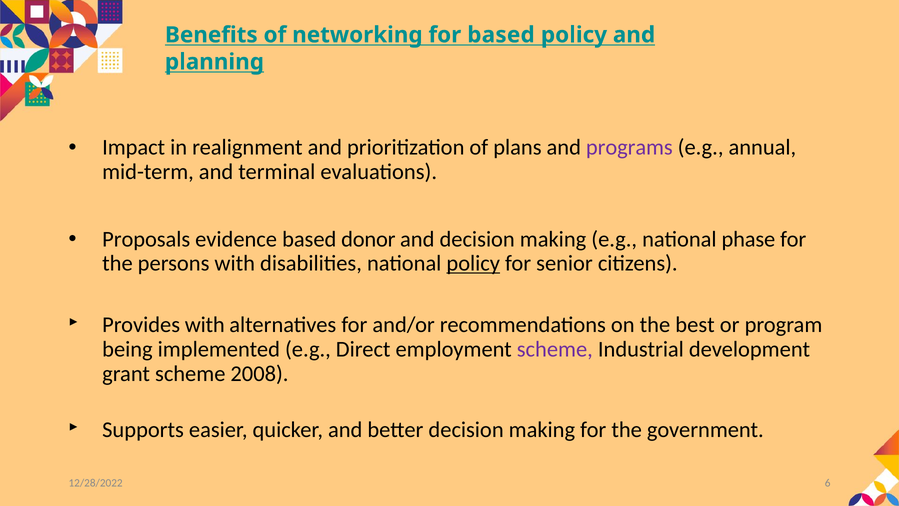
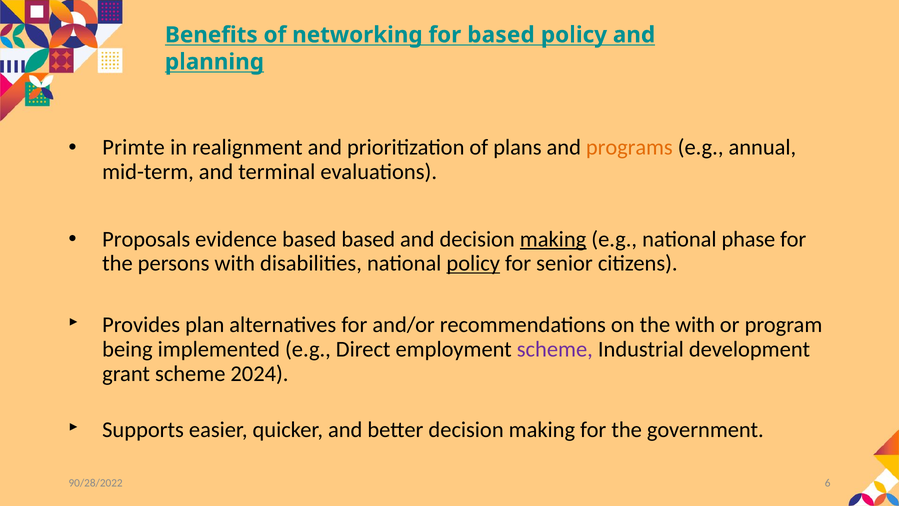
Impact: Impact -> Primte
programs colour: purple -> orange
based donor: donor -> based
making at (553, 239) underline: none -> present
Provides with: with -> plan
the best: best -> with
2008: 2008 -> 2024
12/28/2022: 12/28/2022 -> 90/28/2022
